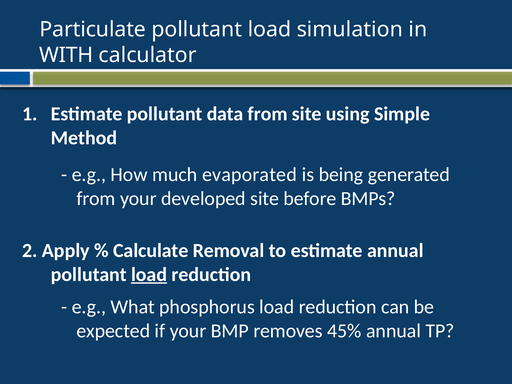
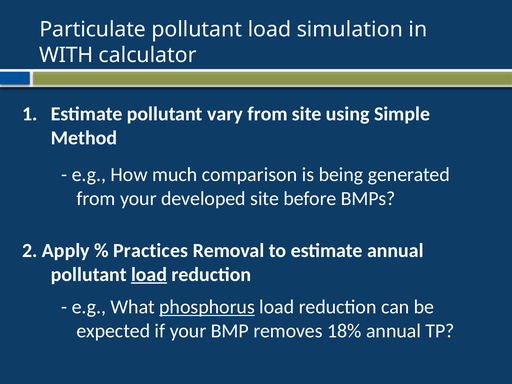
data: data -> vary
evaporated: evaporated -> comparison
Calculate: Calculate -> Practices
phosphorus underline: none -> present
45%: 45% -> 18%
